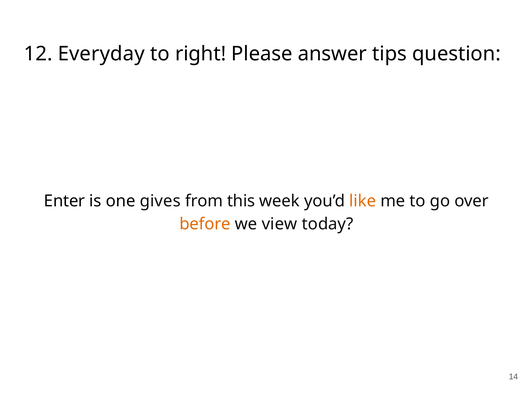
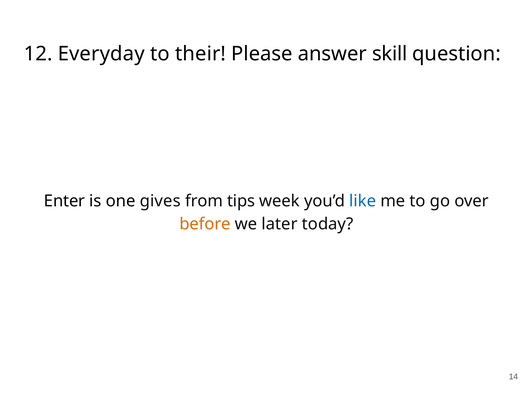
right: right -> their
tips: tips -> skill
this: this -> tips
like colour: orange -> blue
view: view -> later
